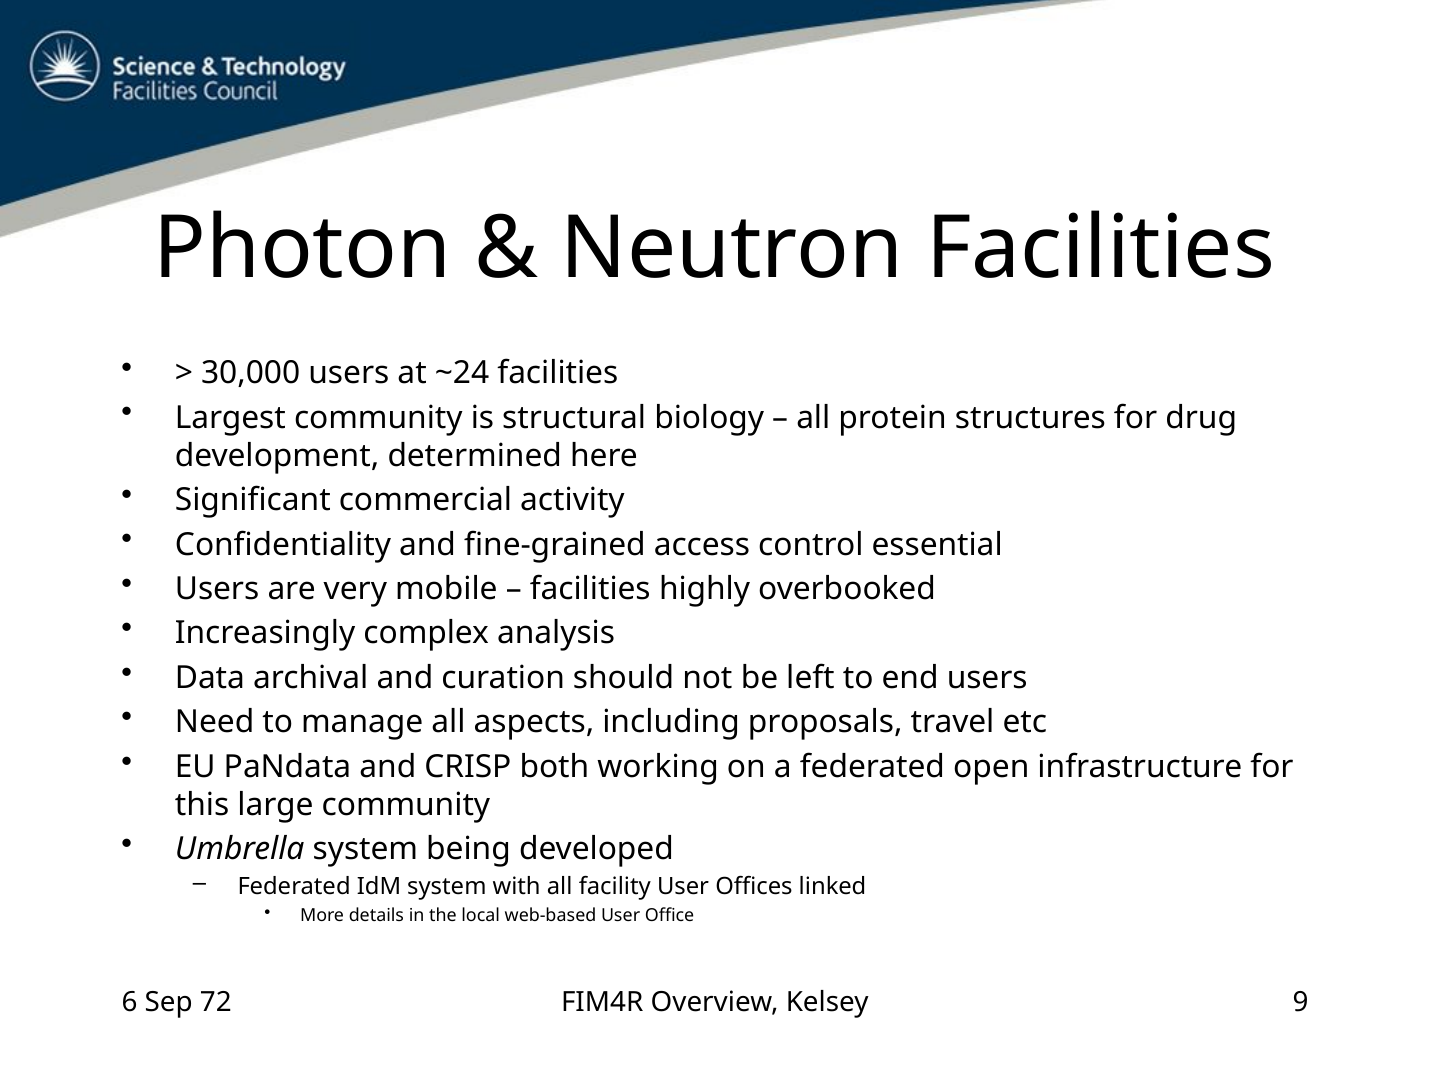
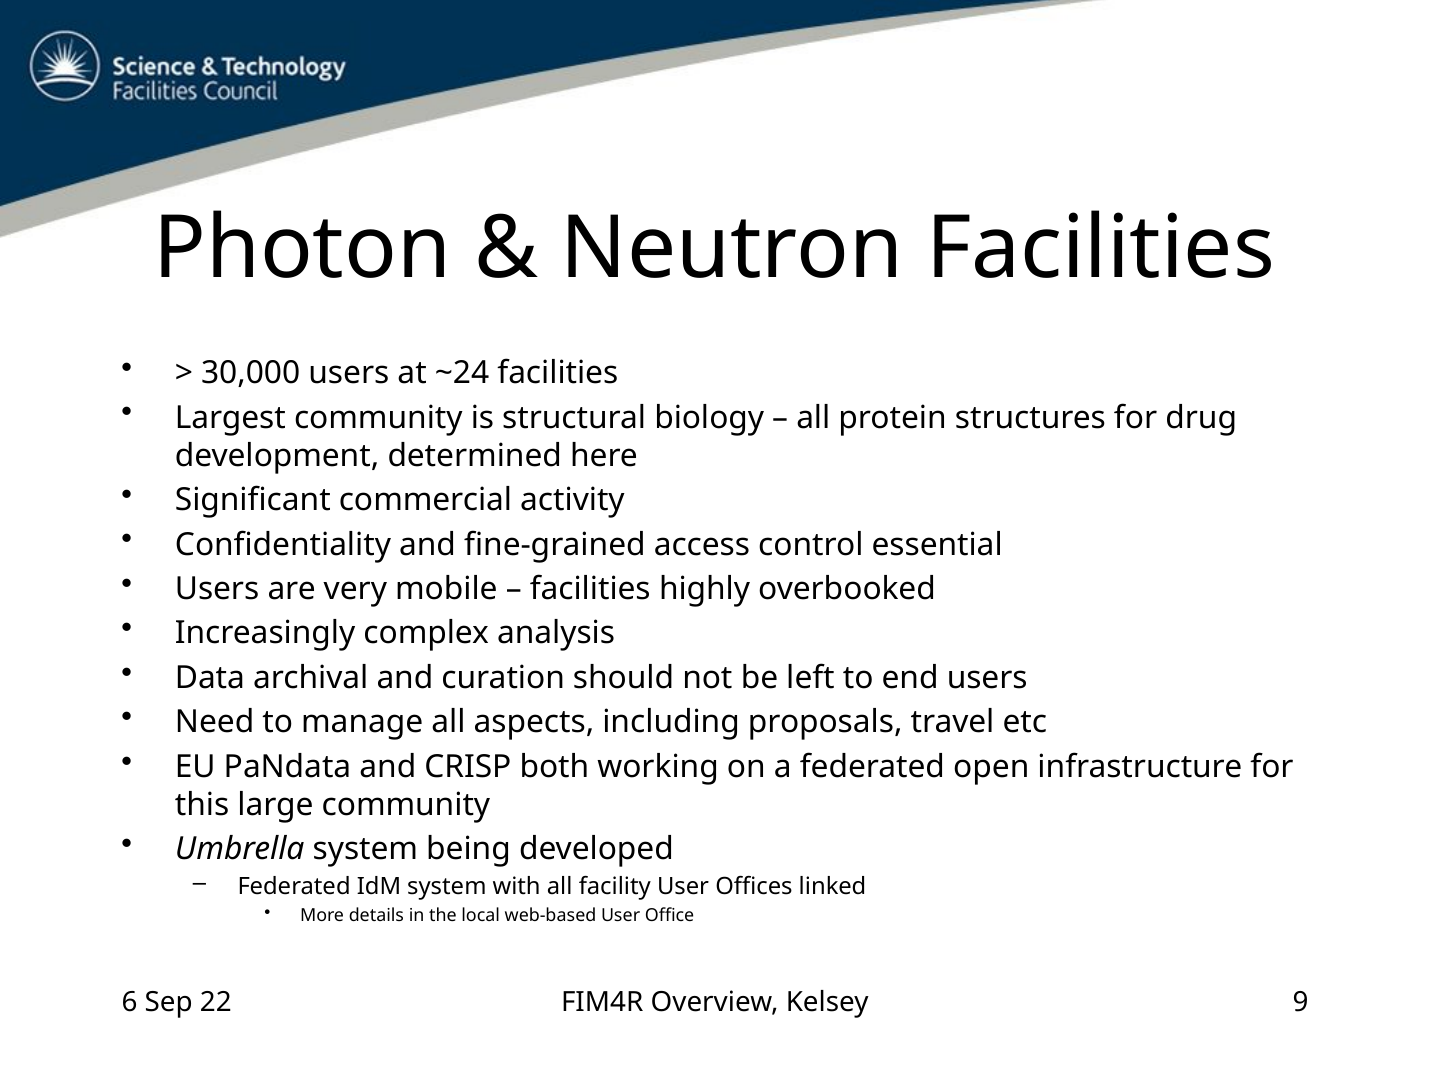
72: 72 -> 22
